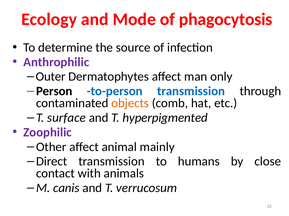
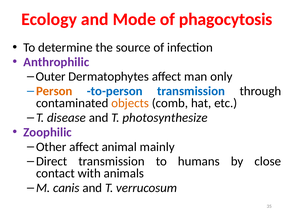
Person colour: black -> orange
surface: surface -> disease
hyperpigmented: hyperpigmented -> photosynthesize
